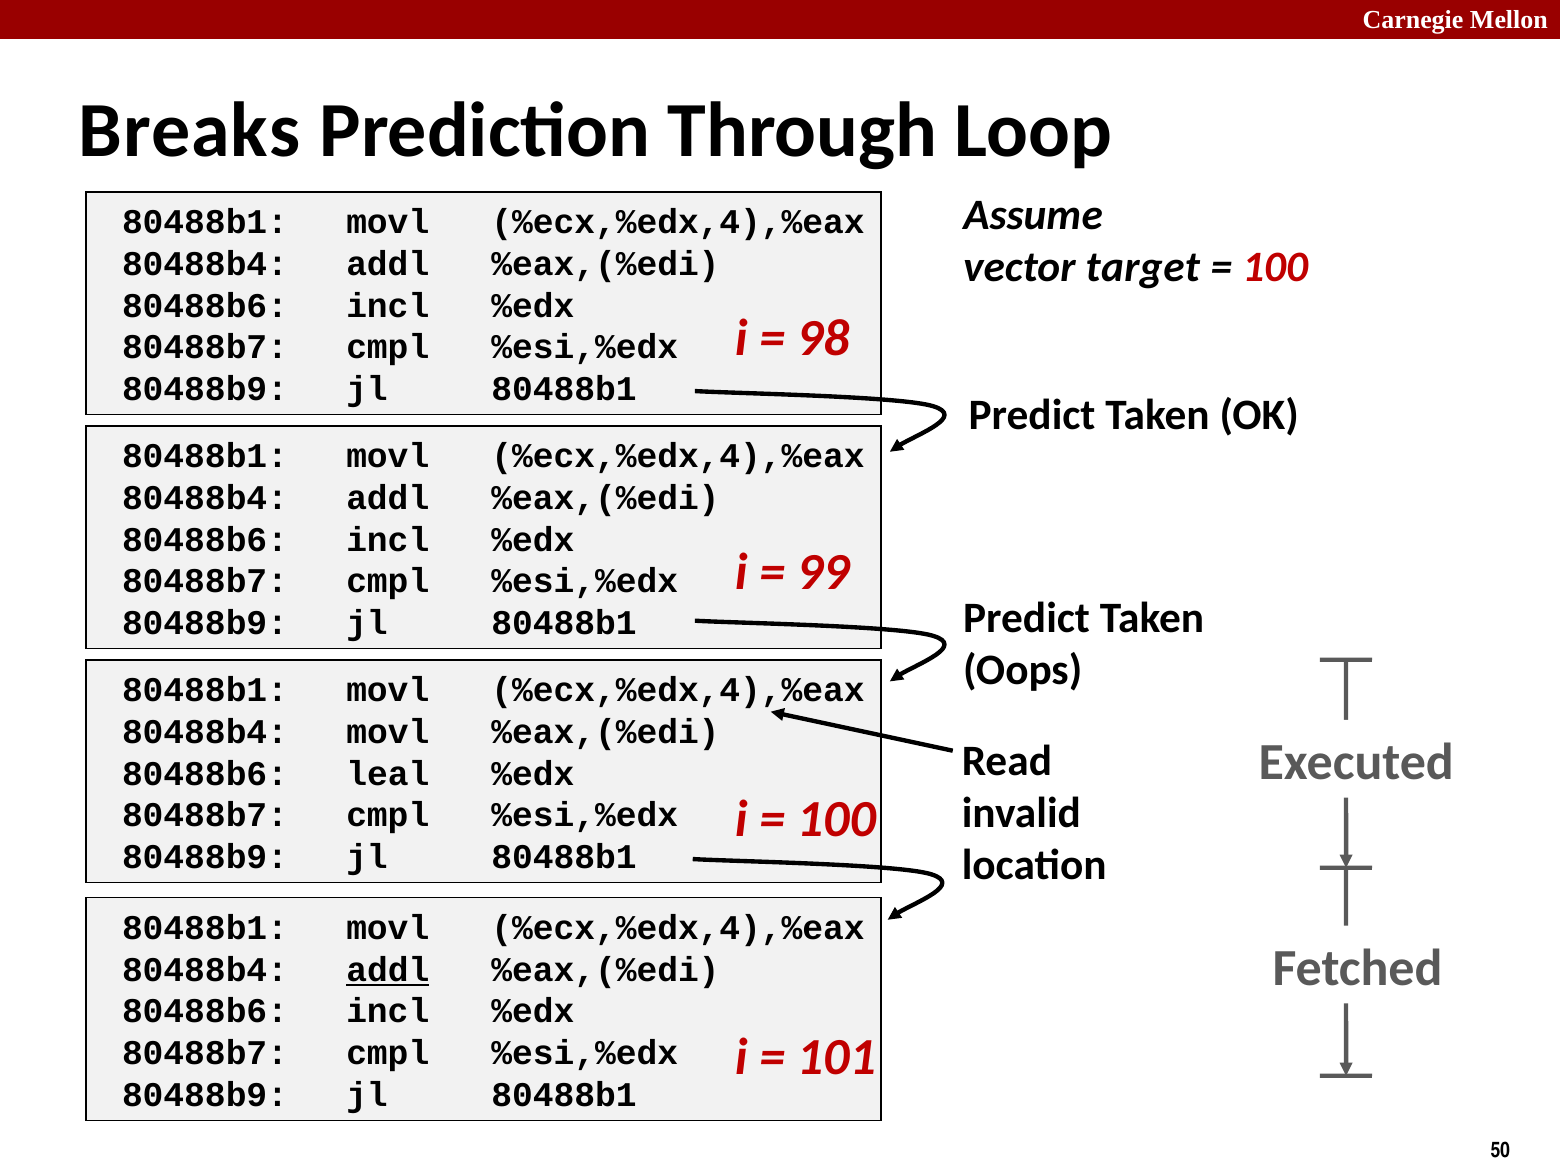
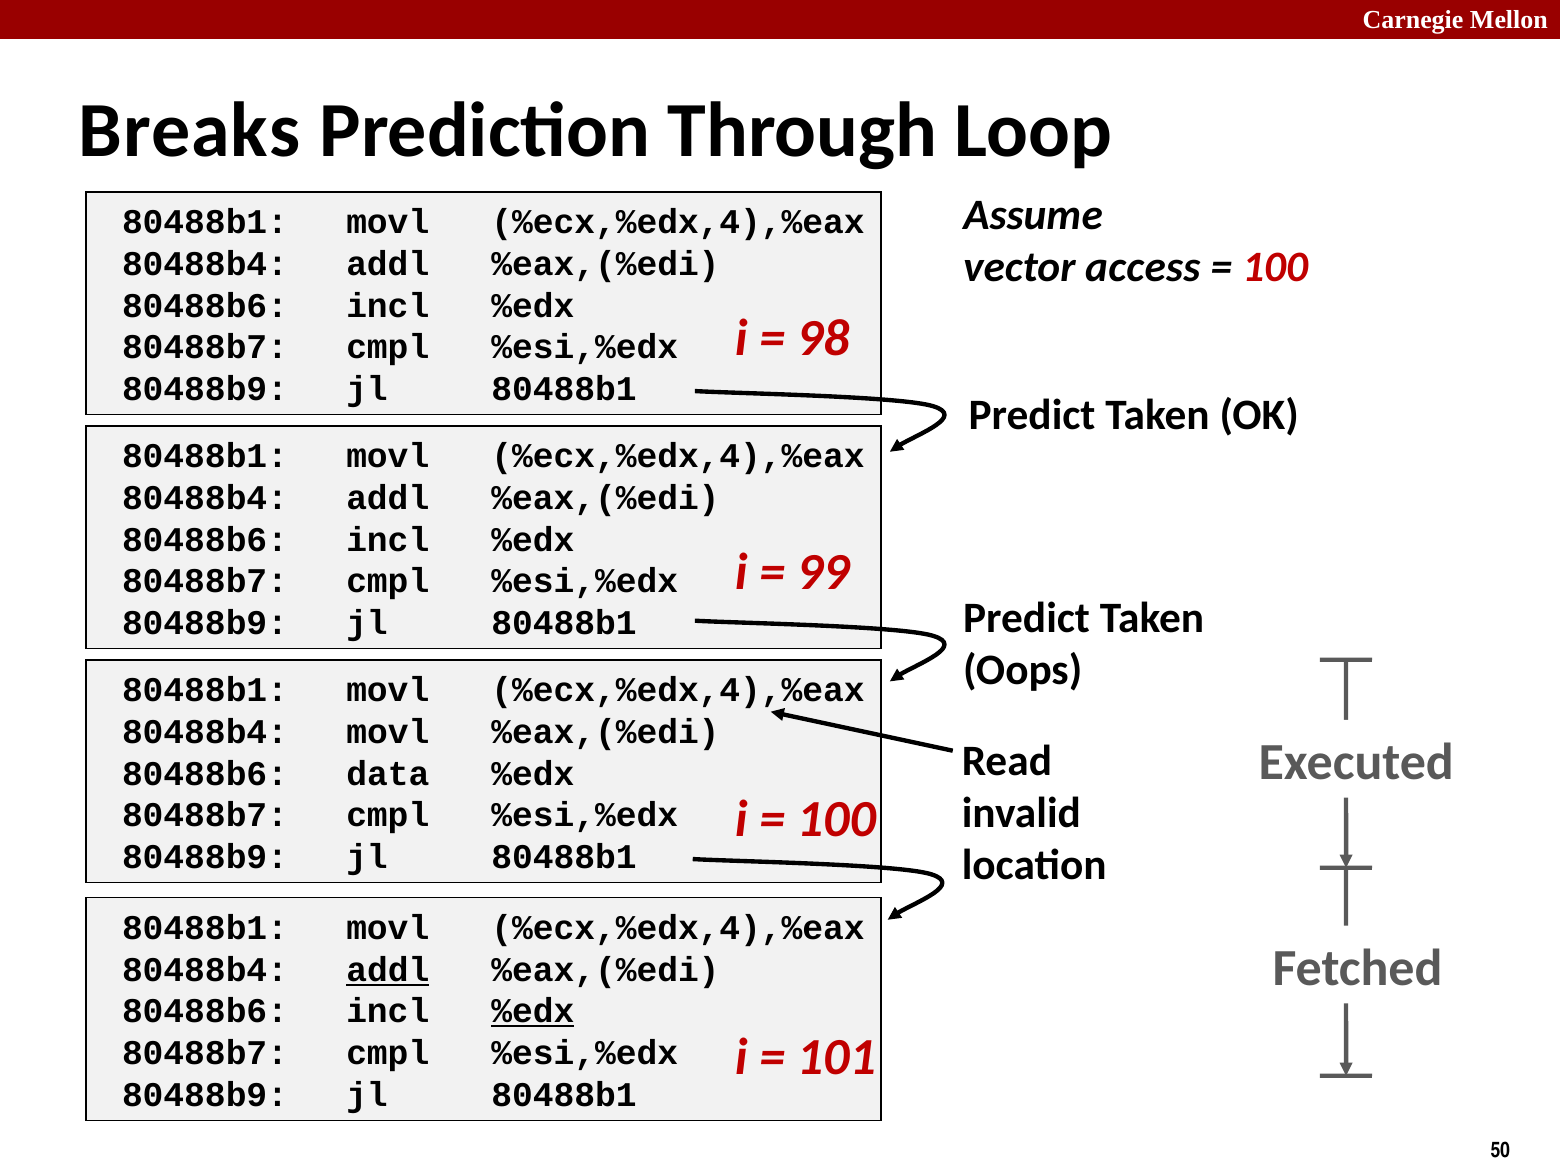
target: target -> access
leal: leal -> data
%edx at (533, 1011) underline: none -> present
